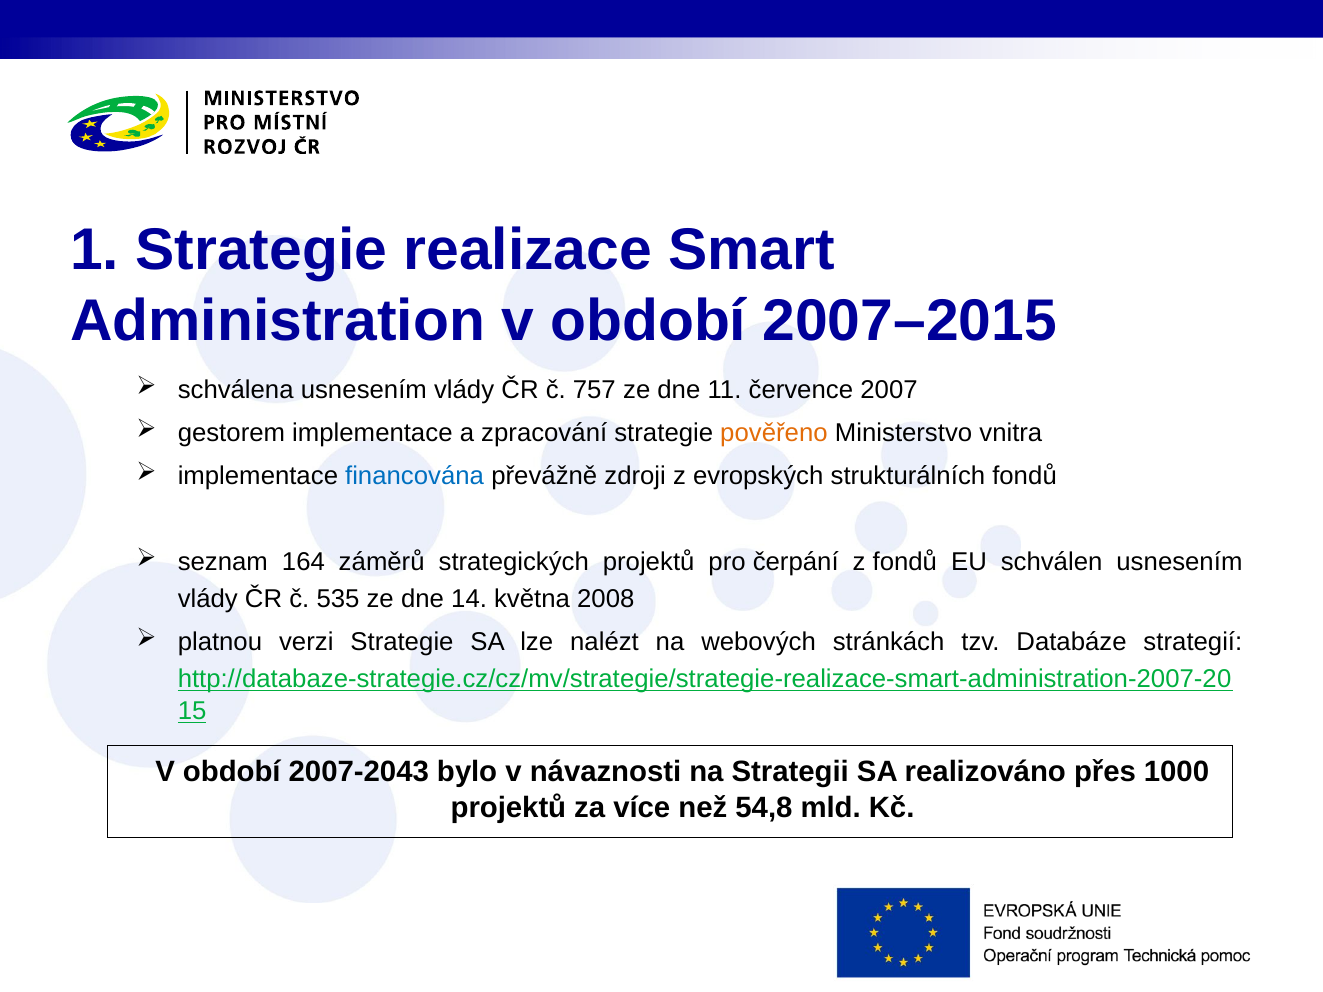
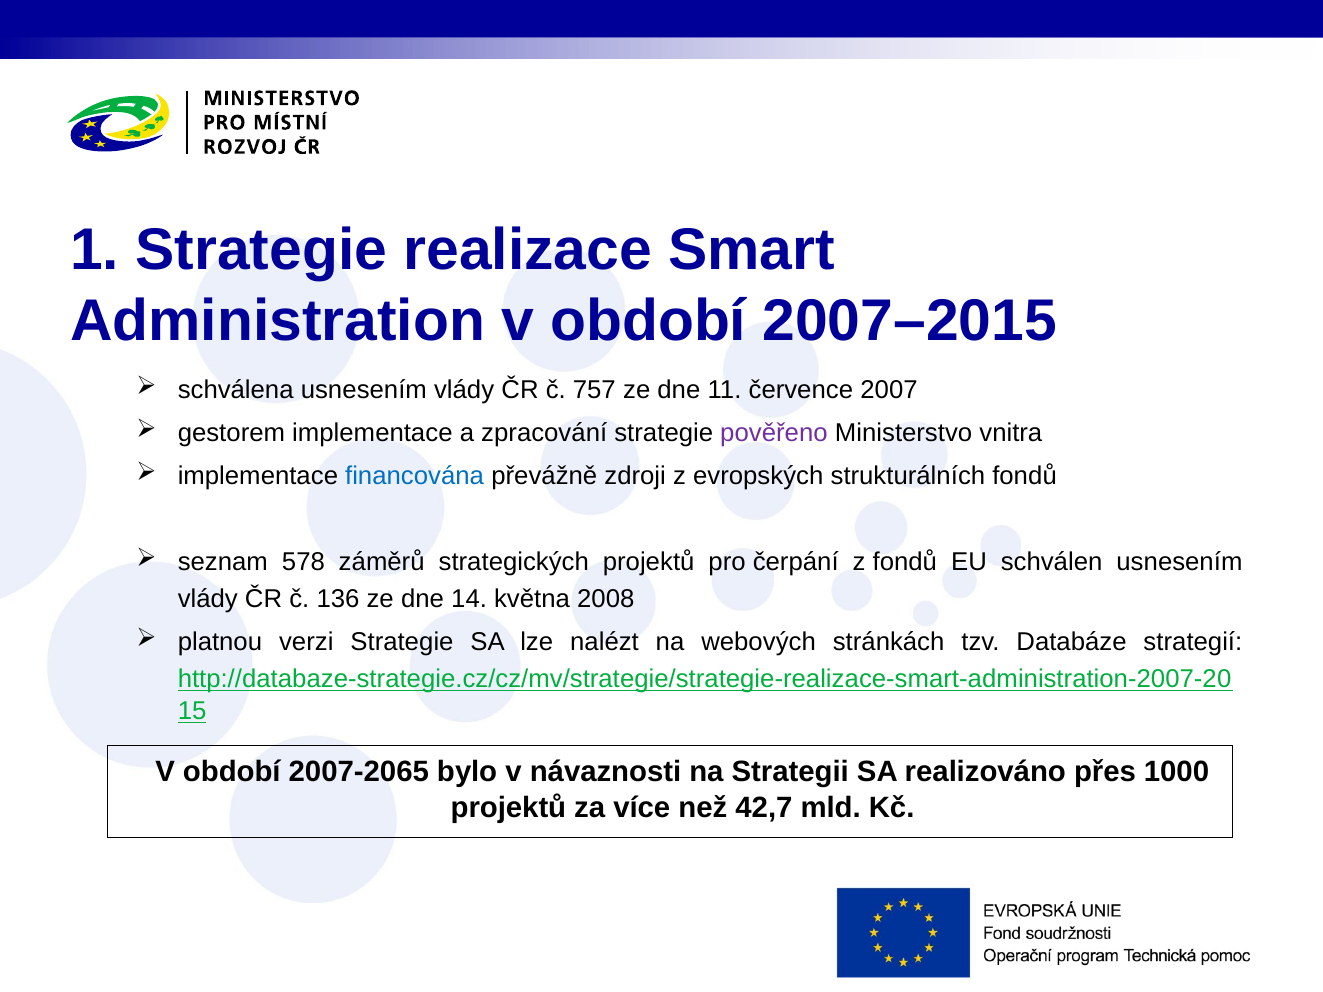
pověřeno colour: orange -> purple
164: 164 -> 578
535: 535 -> 136
2007-2043: 2007-2043 -> 2007-2065
54,8: 54,8 -> 42,7
